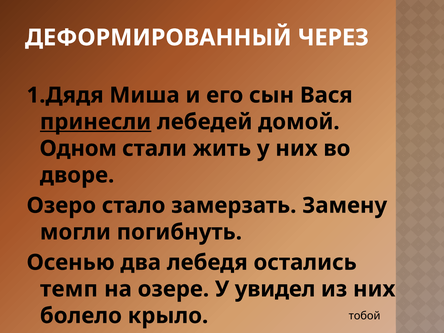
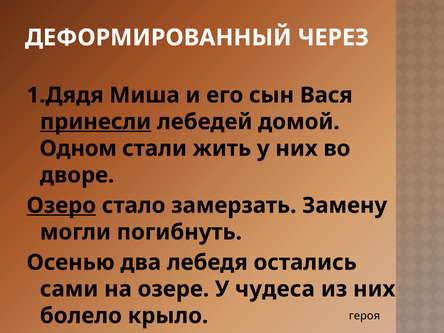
Озеро underline: none -> present
темп: темп -> сами
увидел: увидел -> чудеса
тобой: тобой -> героя
